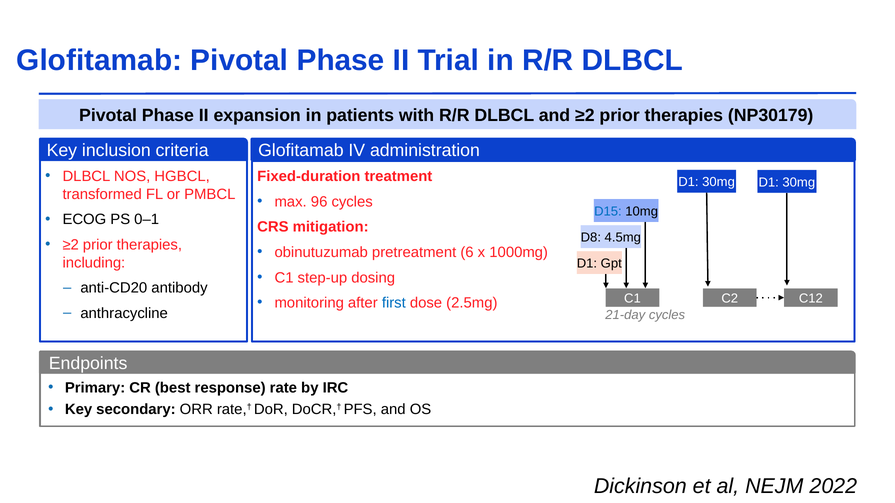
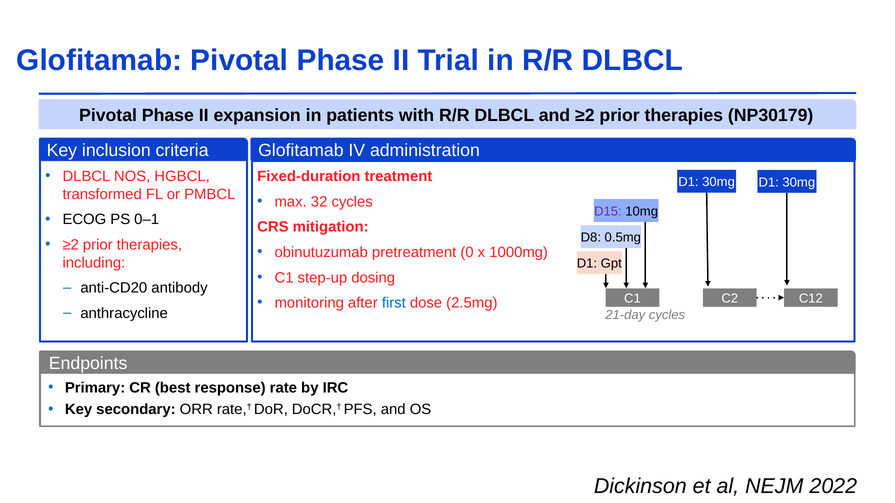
96: 96 -> 32
D15 colour: blue -> purple
4.5mg: 4.5mg -> 0.5mg
6: 6 -> 0
